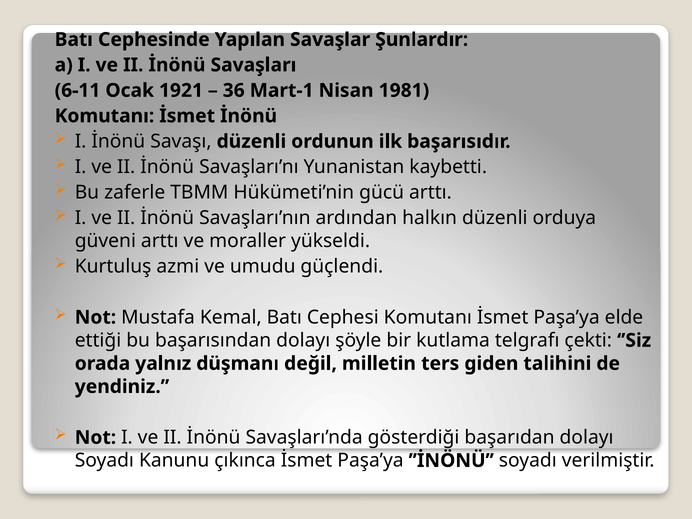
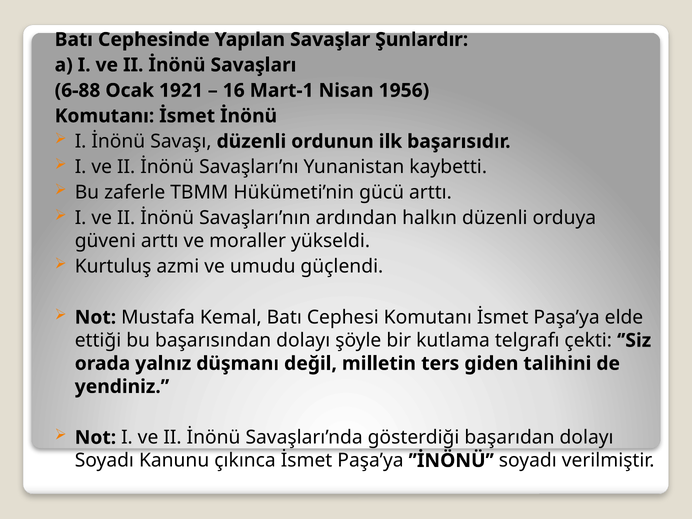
6-11: 6-11 -> 6-88
36: 36 -> 16
1981: 1981 -> 1956
